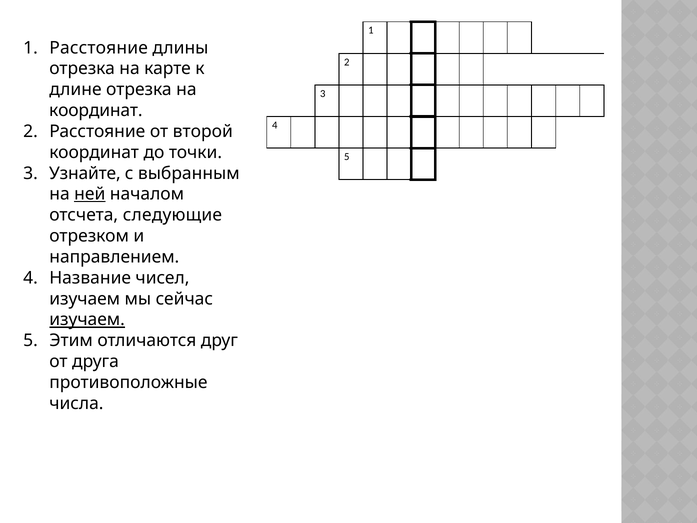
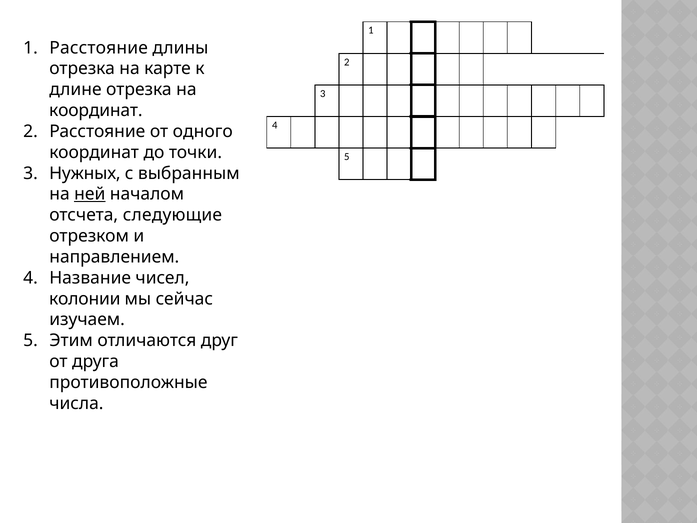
второй: второй -> одного
Узнайте: Узнайте -> Нужных
изучаем at (85, 299): изучаем -> колонии
изучаем at (87, 320) underline: present -> none
